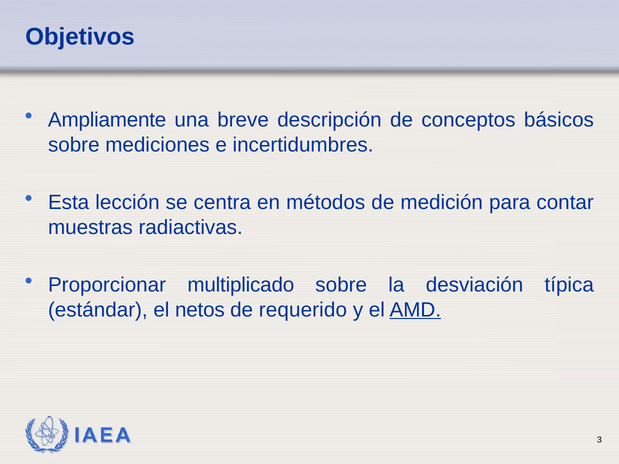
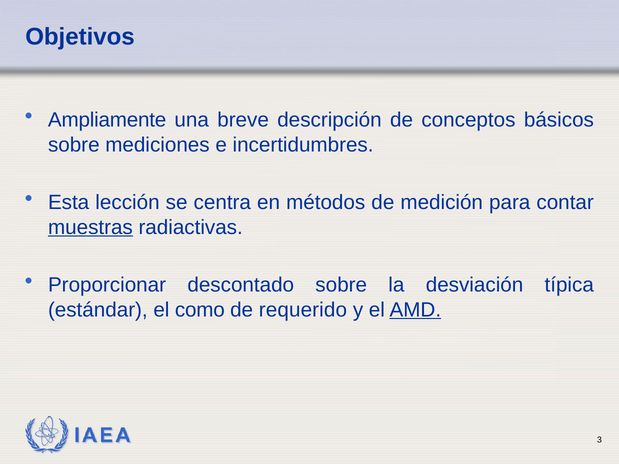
muestras underline: none -> present
multiplicado: multiplicado -> descontado
netos: netos -> como
